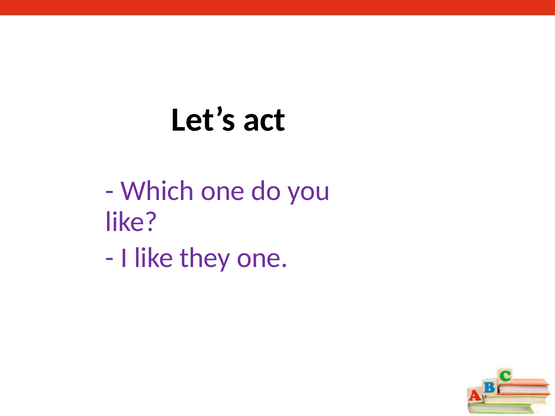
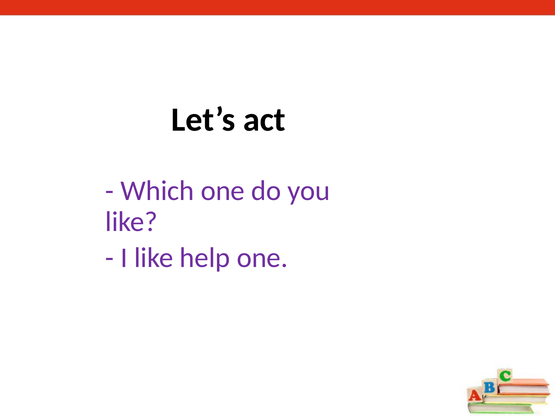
they: they -> help
